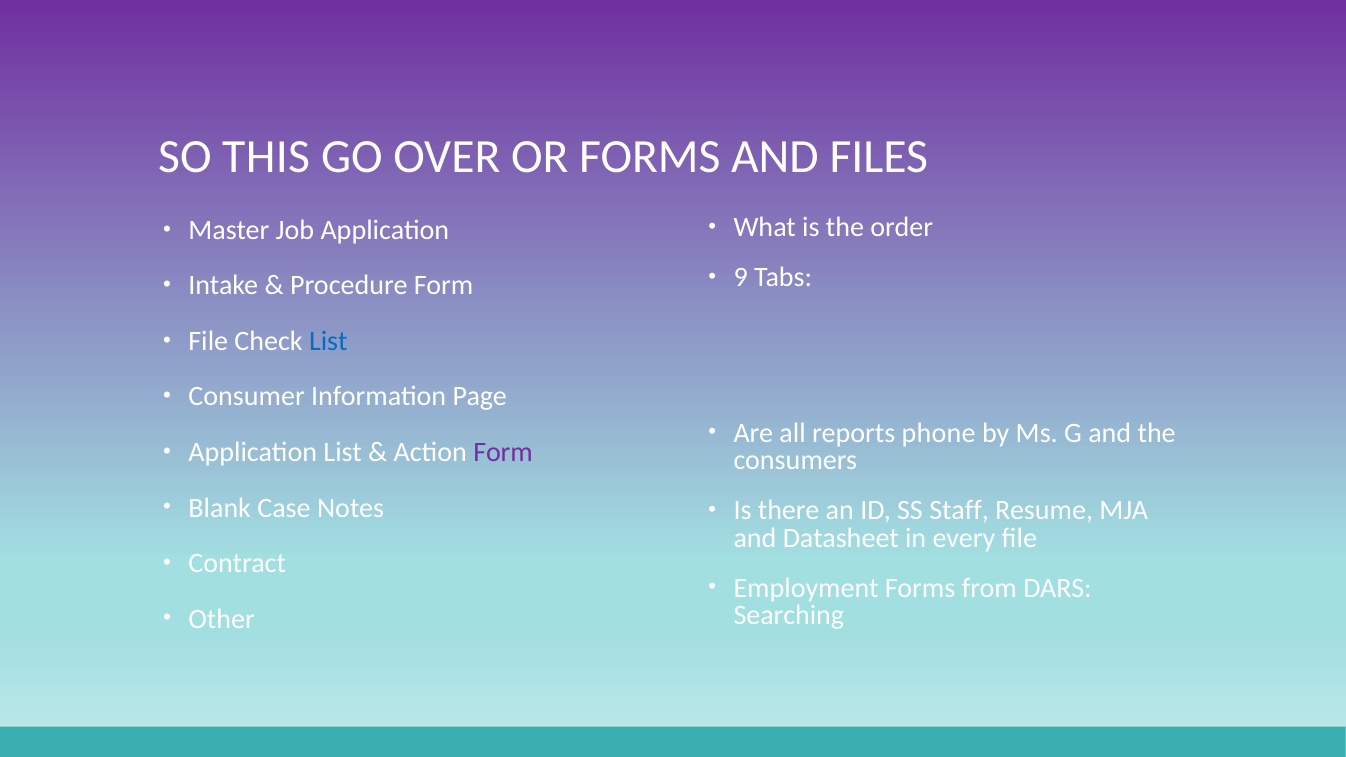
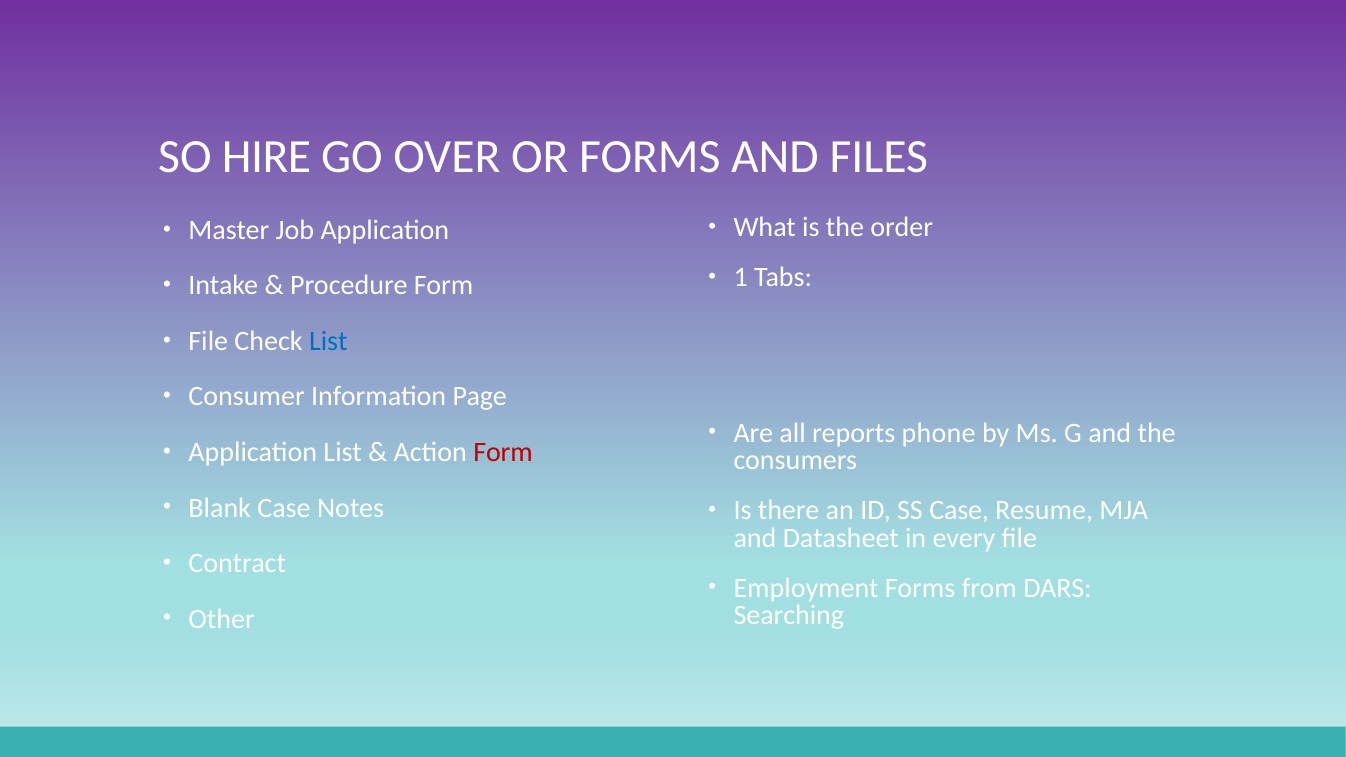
THIS: THIS -> HIRE
9: 9 -> 1
Form at (503, 452) colour: purple -> red
SS Staff: Staff -> Case
